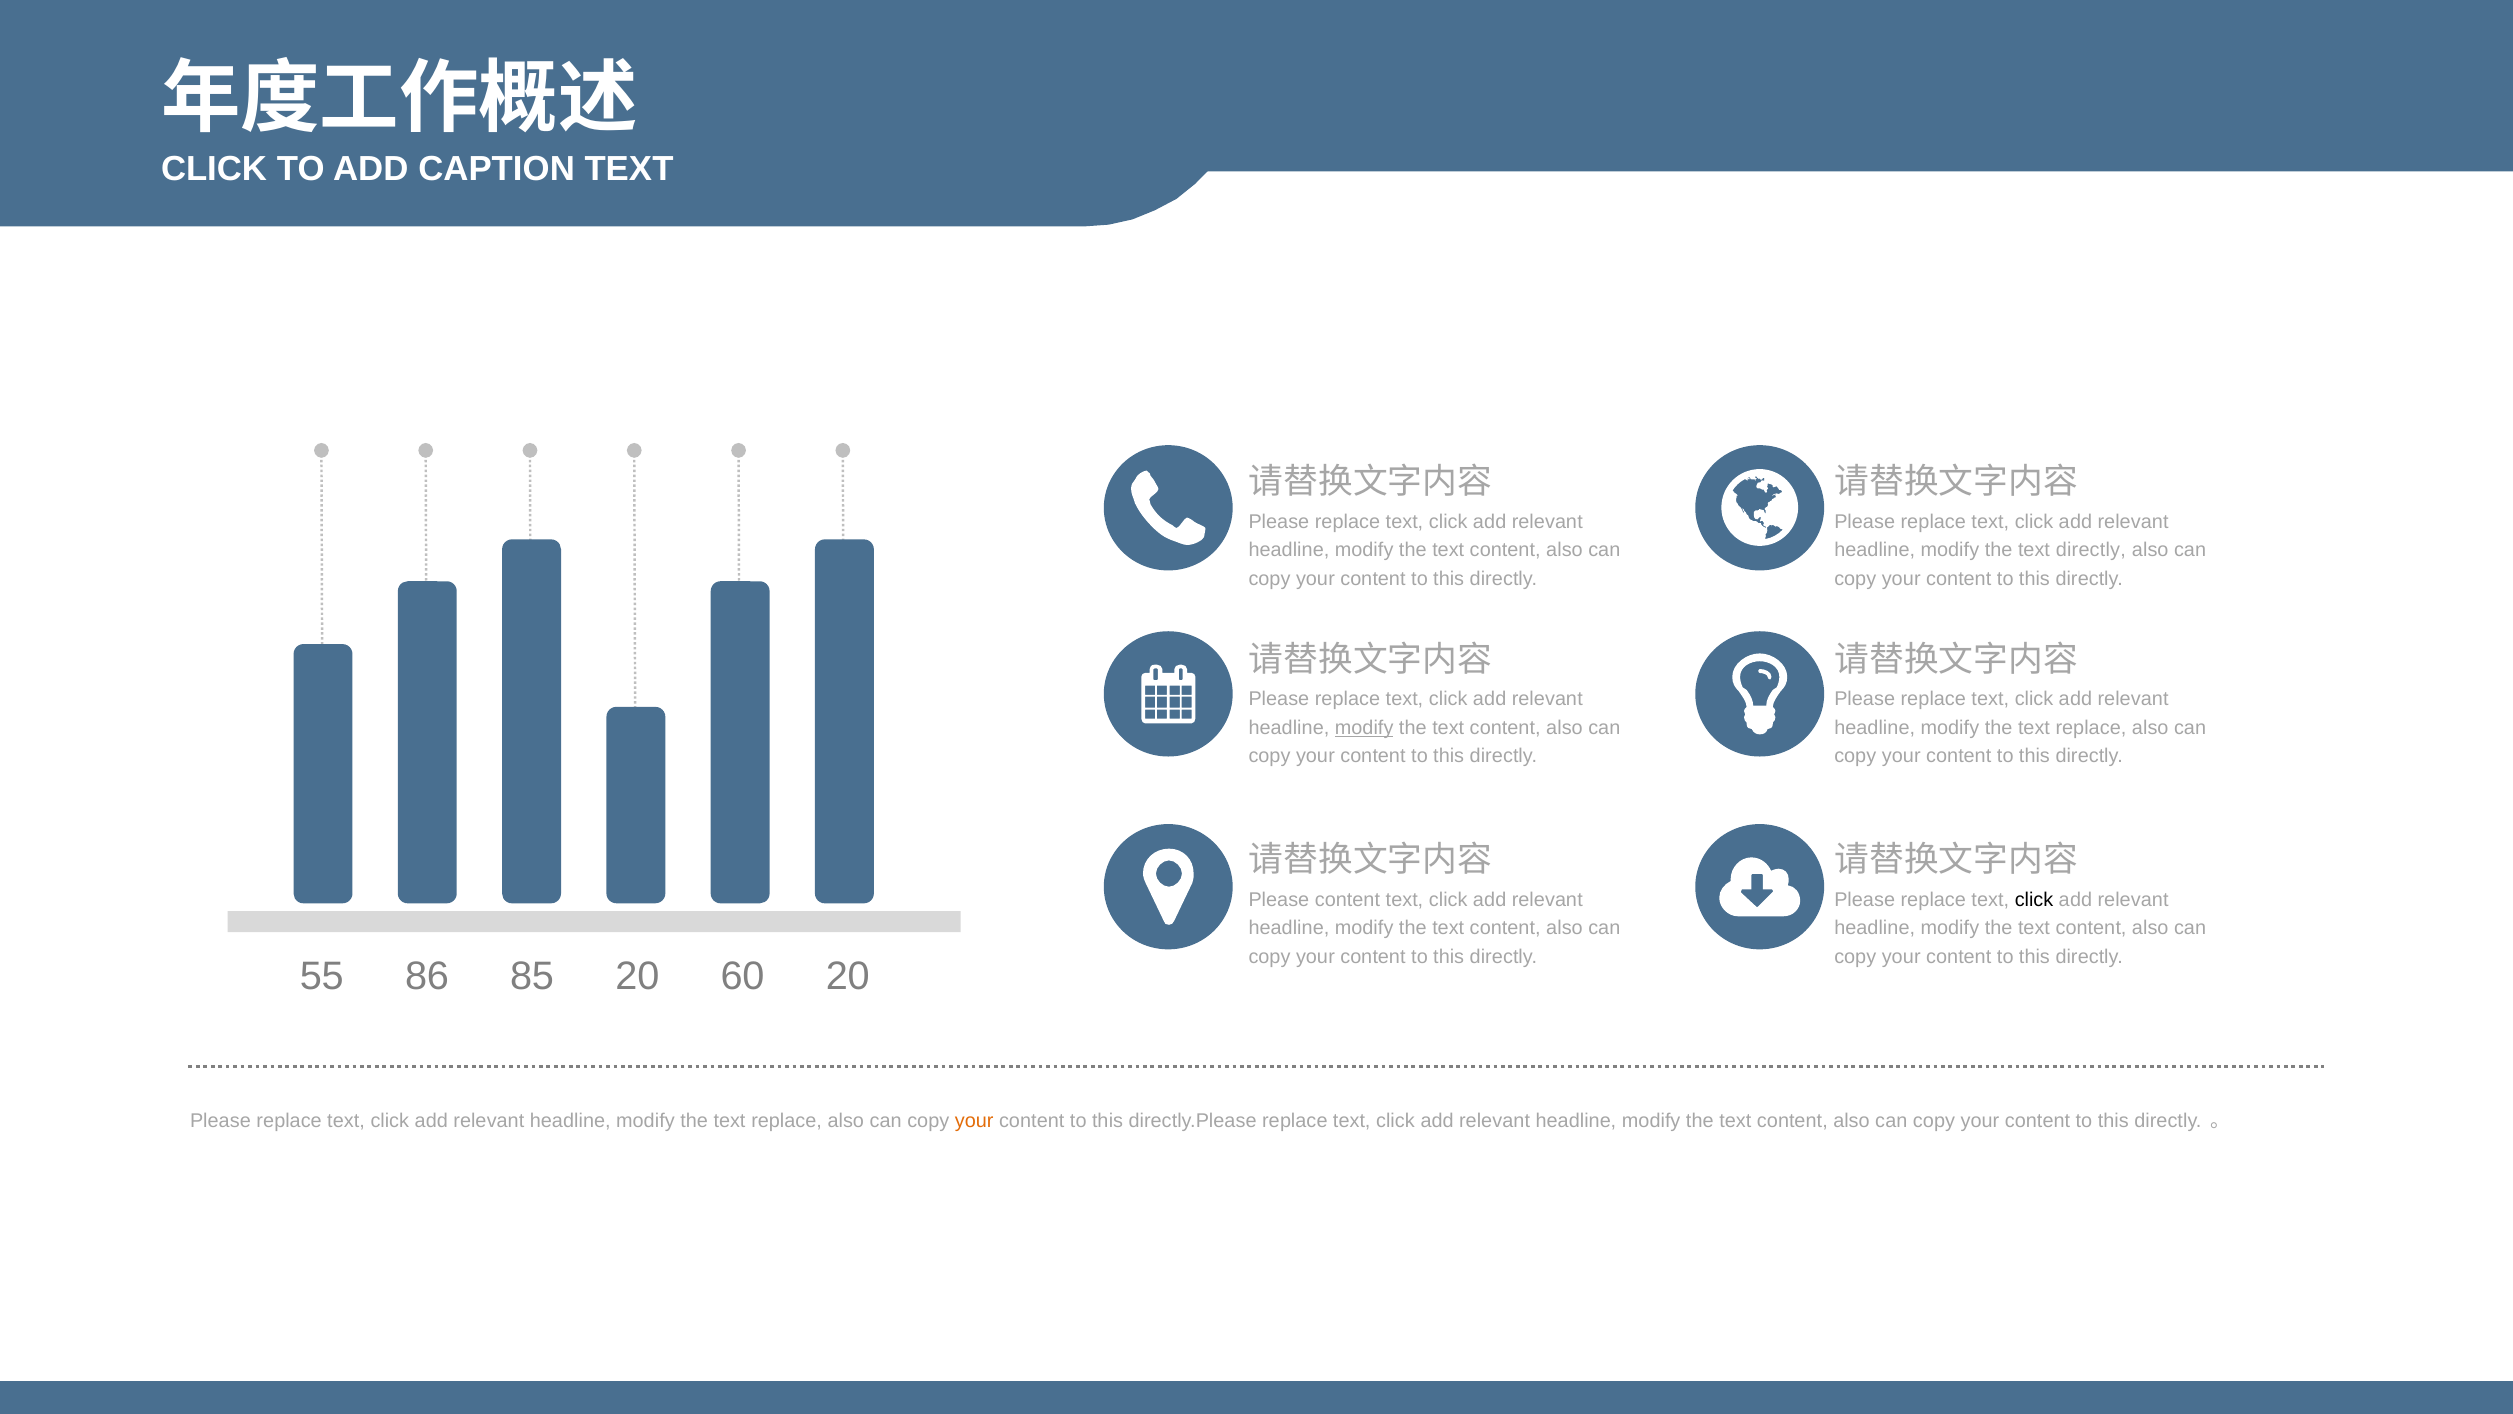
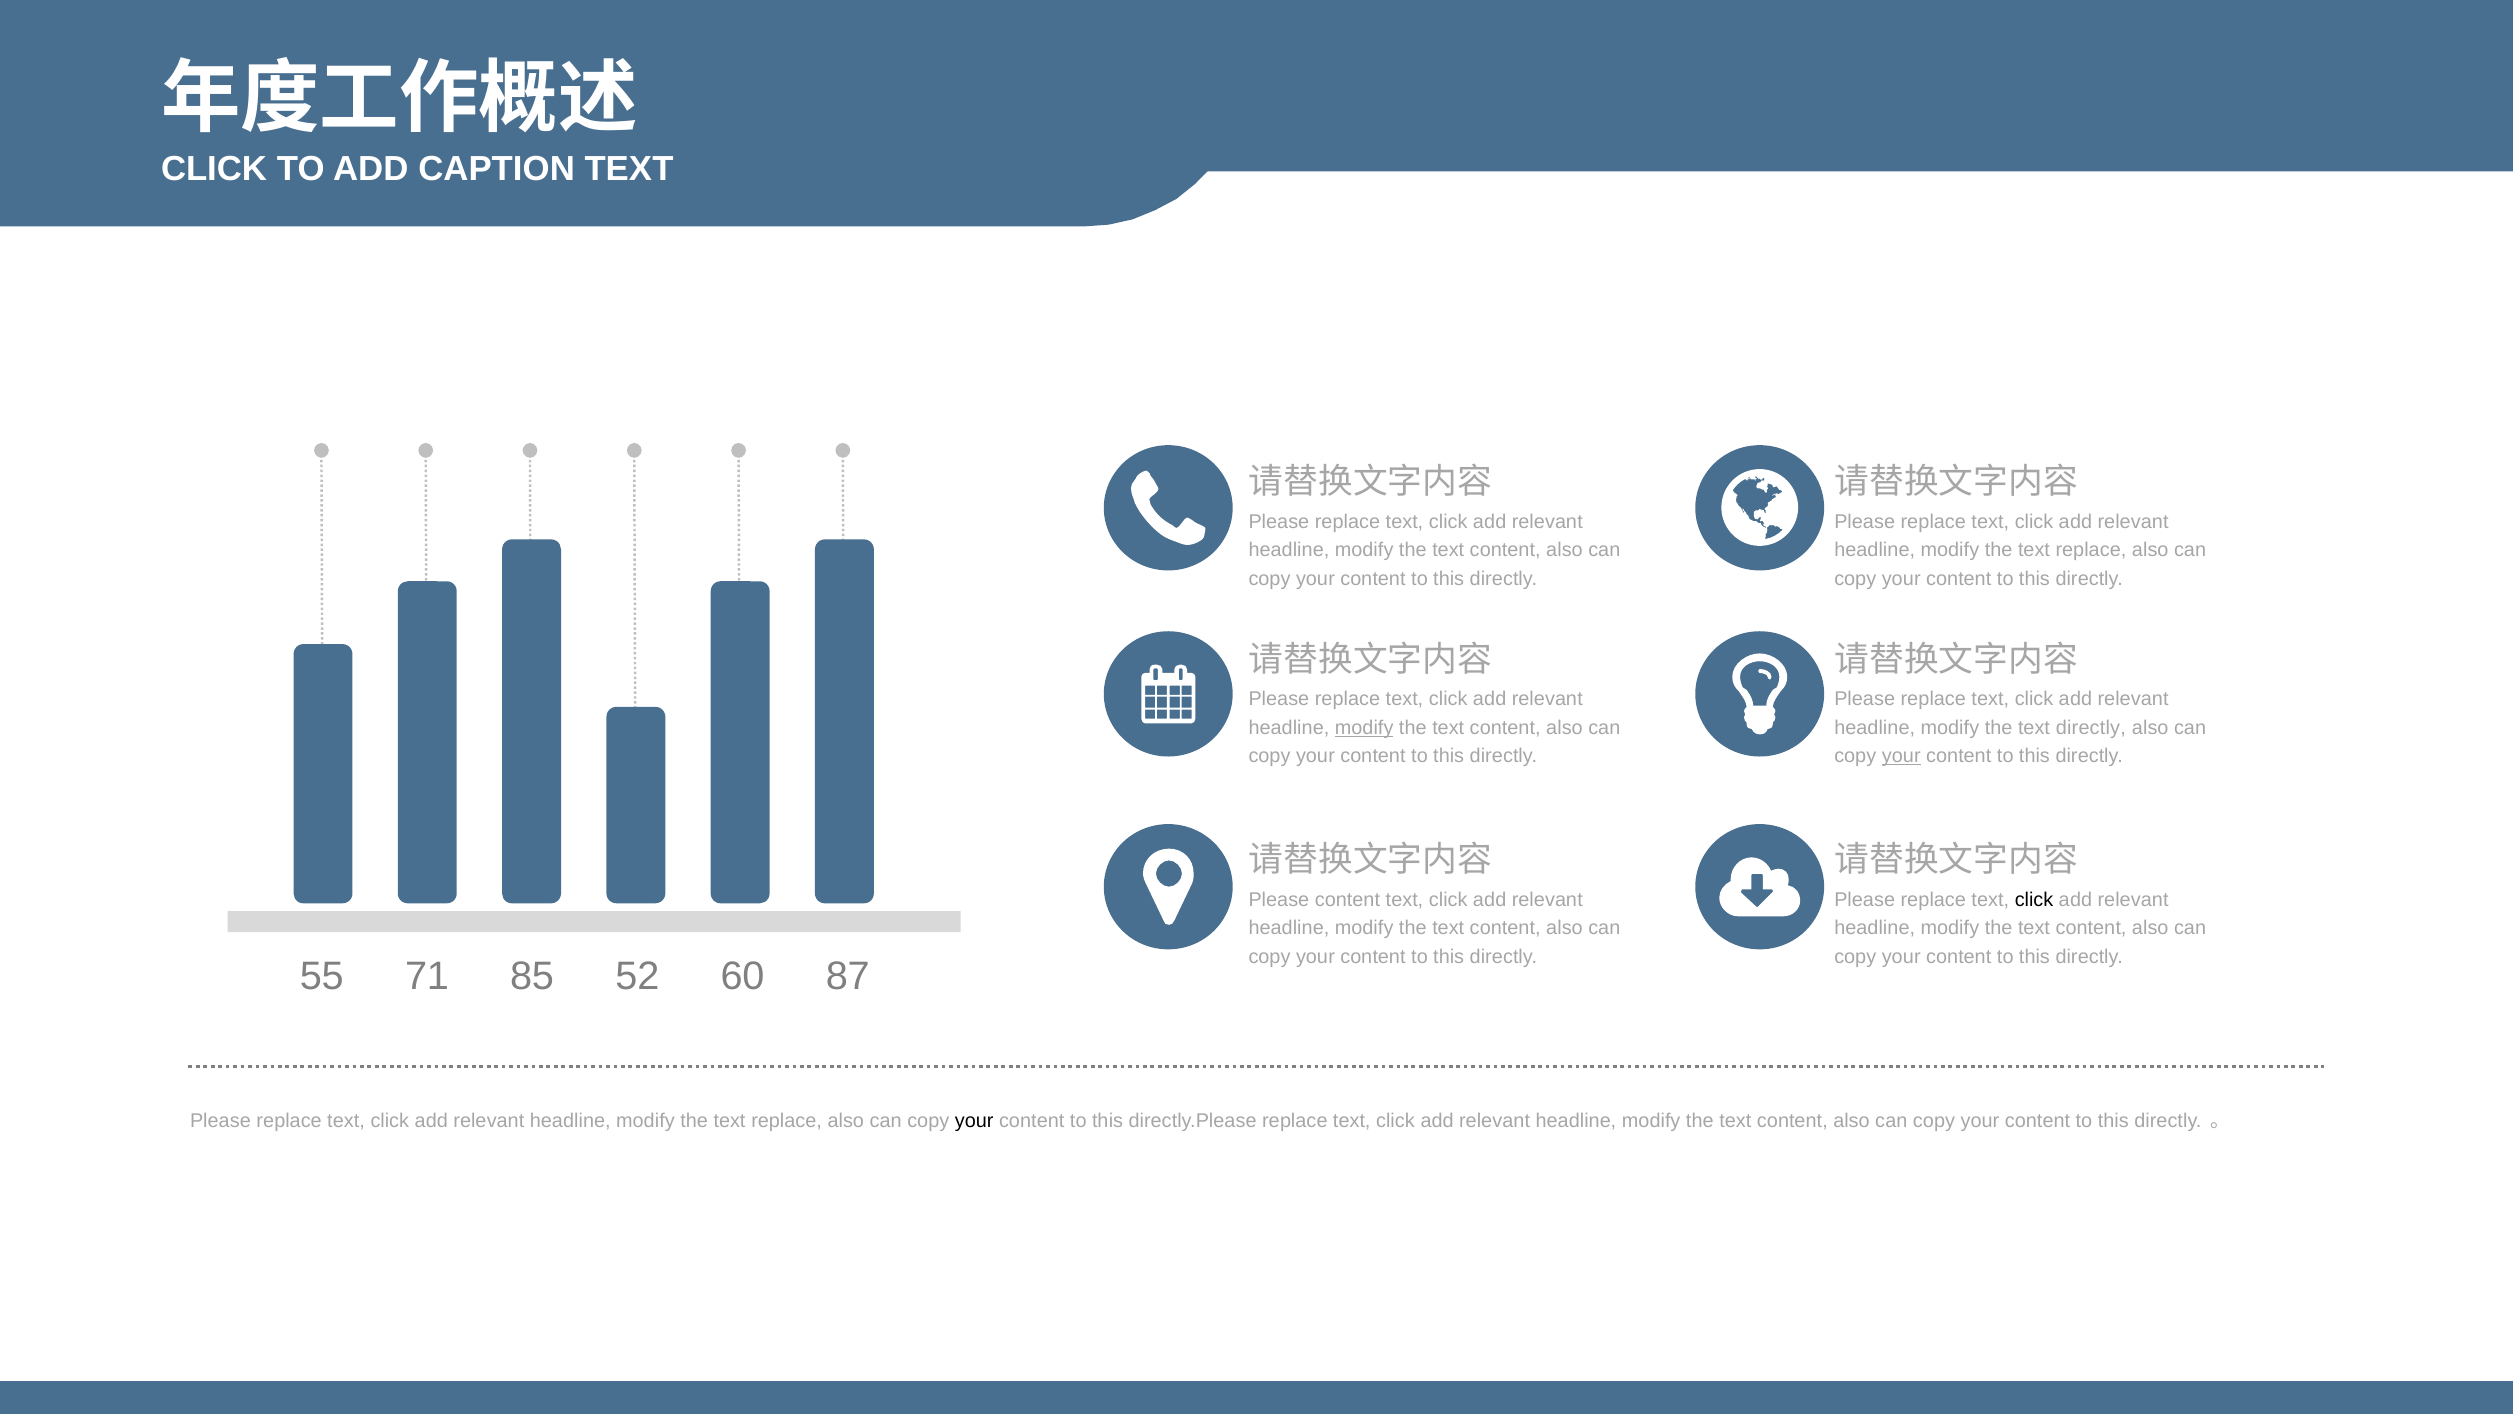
directly at (2091, 550): directly -> replace
replace at (2091, 728): replace -> directly
your at (1901, 756) underline: none -> present
86: 86 -> 71
85 20: 20 -> 52
60 20: 20 -> 87
your at (974, 1121) colour: orange -> black
